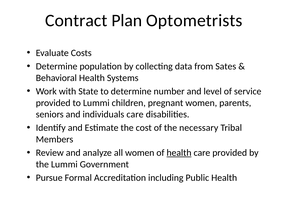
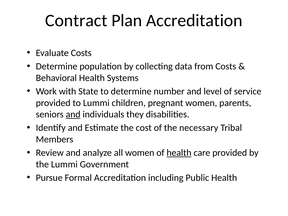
Plan Optometrists: Optometrists -> Accreditation
from Sates: Sates -> Costs
and at (73, 114) underline: none -> present
individuals care: care -> they
